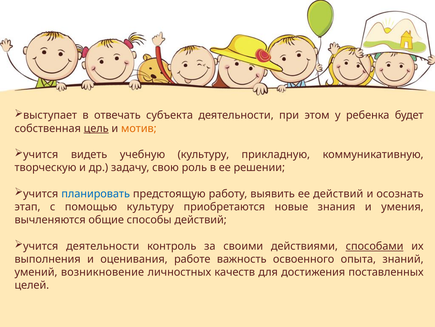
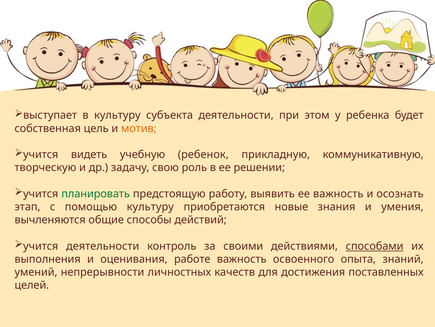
в отвечать: отвечать -> культуру
цель underline: present -> none
учебную культуру: культуру -> ребенок
планировать colour: blue -> green
ее действий: действий -> важность
возникновение: возникновение -> непрерывности
